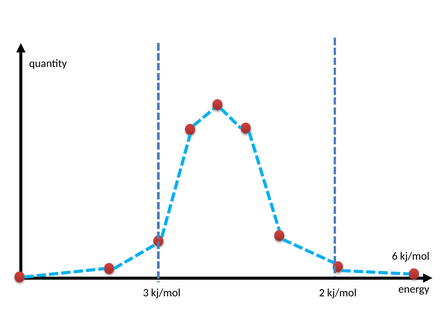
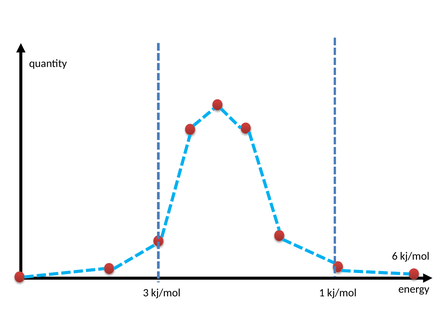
2: 2 -> 1
